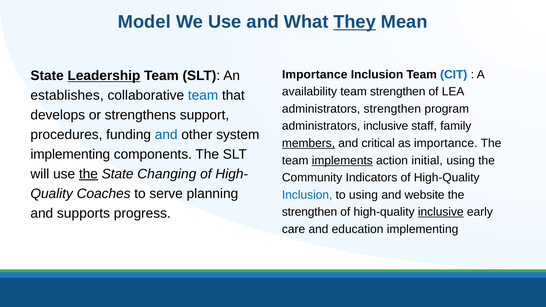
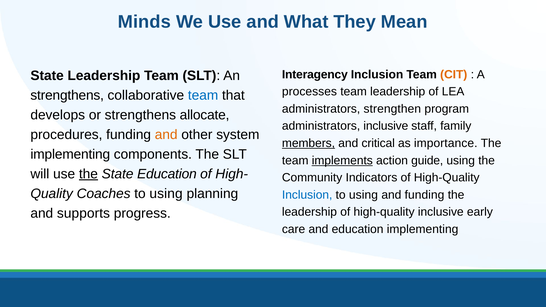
Model: Model -> Minds
They underline: present -> none
Importance at (315, 75): Importance -> Interagency
CIT colour: blue -> orange
Leadership at (104, 76) underline: present -> none
availability: availability -> processes
team strengthen: strengthen -> leadership
establishes at (67, 95): establishes -> strengthens
support: support -> allocate
and at (166, 135) colour: blue -> orange
initial: initial -> guide
State Changing: Changing -> Education
serve at (166, 194): serve -> using
and website: website -> funding
strengthen at (310, 212): strengthen -> leadership
inclusive at (441, 212) underline: present -> none
